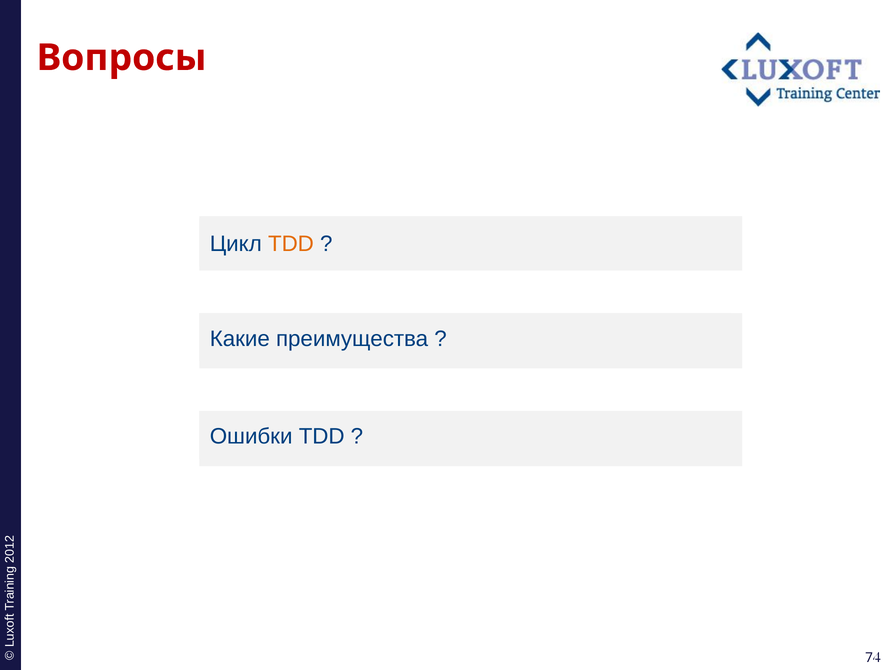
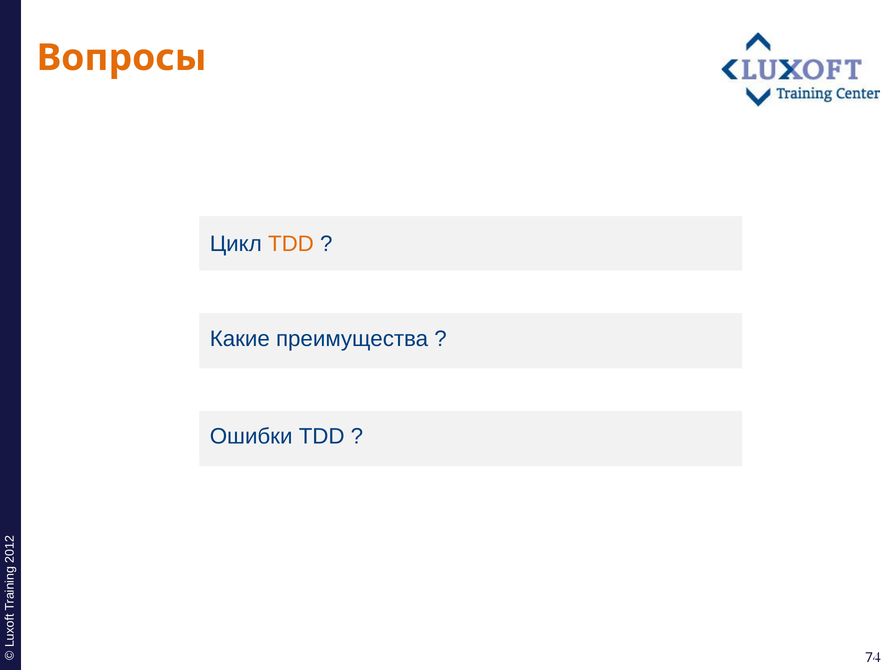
Вопросы colour: red -> orange
